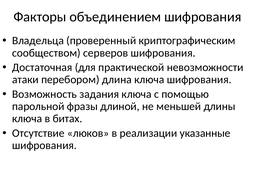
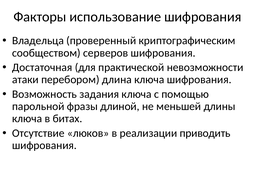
объединением: объединением -> использование
указанные: указанные -> приводить
